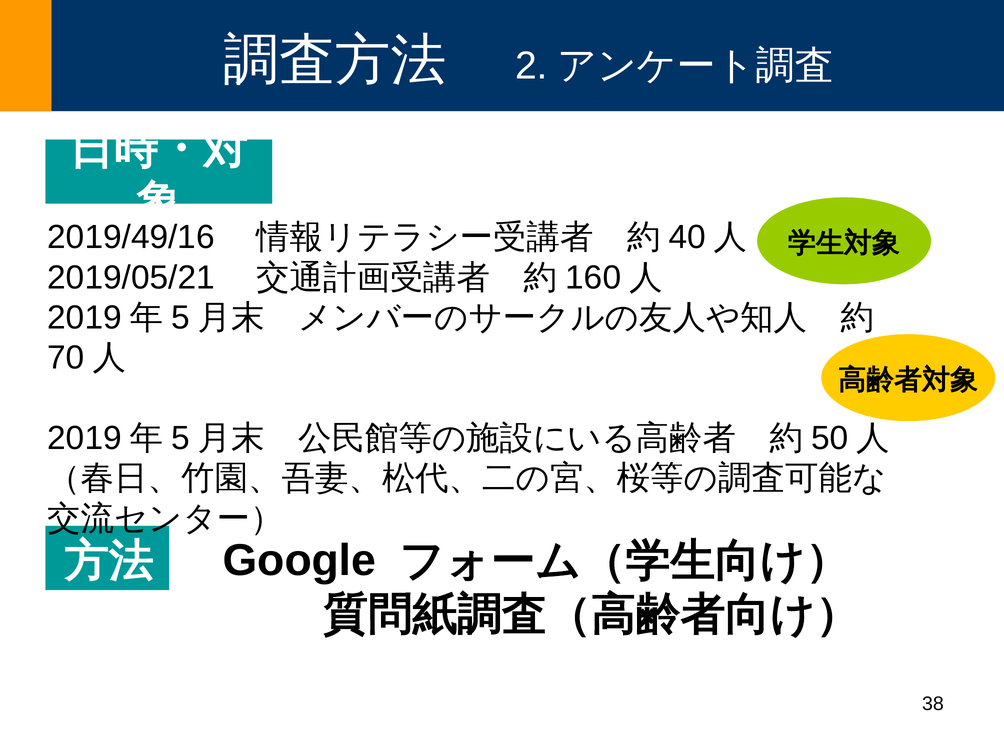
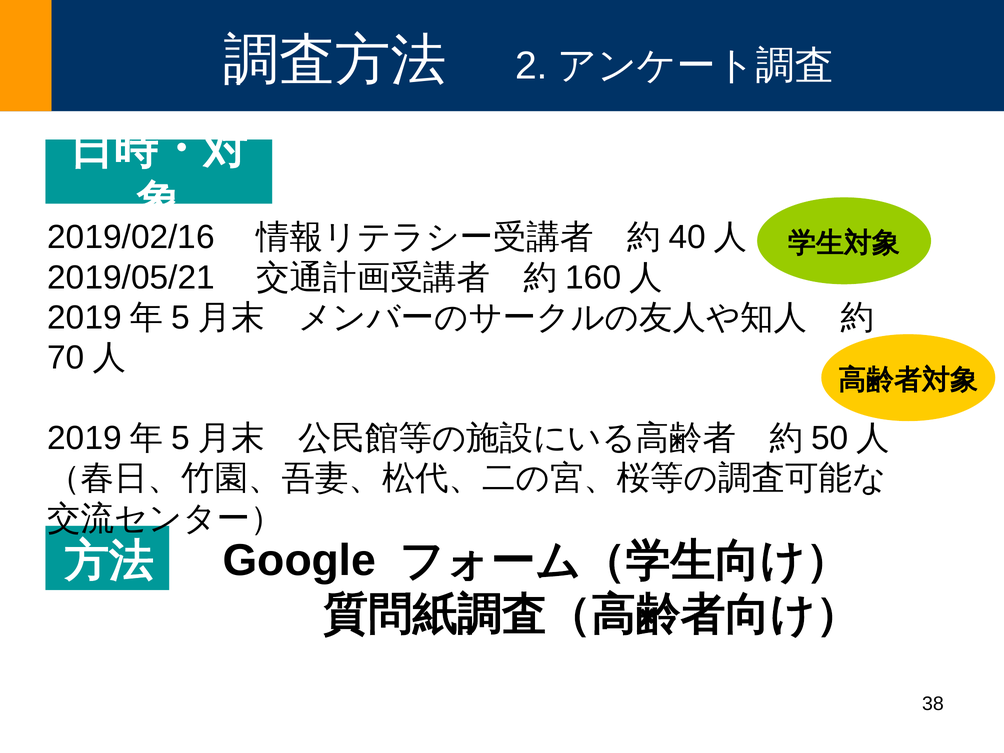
2019/49/16: 2019/49/16 -> 2019/02/16
